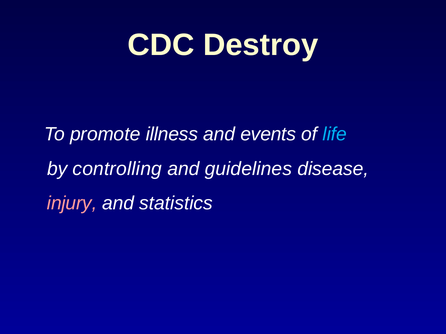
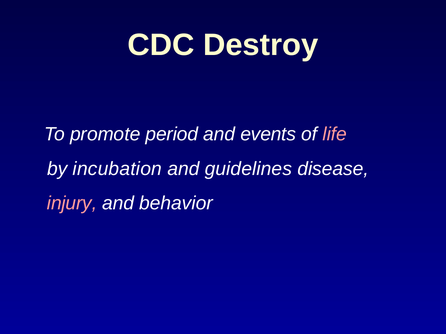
illness: illness -> period
life colour: light blue -> pink
controlling: controlling -> incubation
statistics: statistics -> behavior
